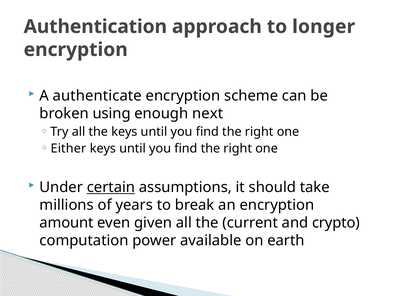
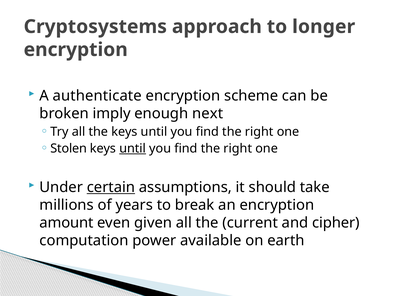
Authentication: Authentication -> Cryptosystems
using: using -> imply
Either: Either -> Stolen
until at (133, 149) underline: none -> present
crypto: crypto -> cipher
